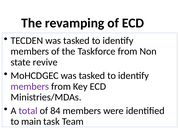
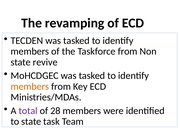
members at (30, 86) colour: purple -> orange
84: 84 -> 28
to main: main -> state
